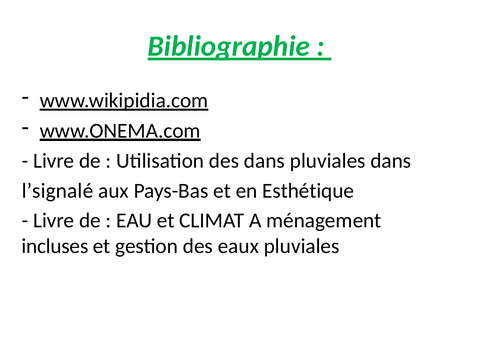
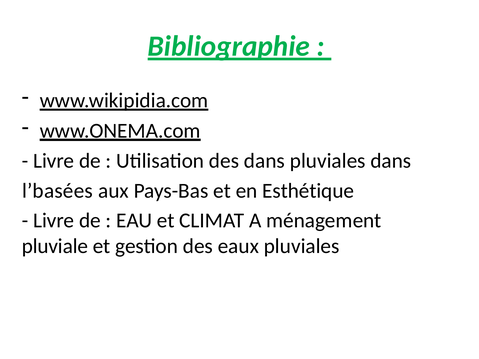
l’signalé: l’signalé -> l’basées
incluses: incluses -> pluviale
